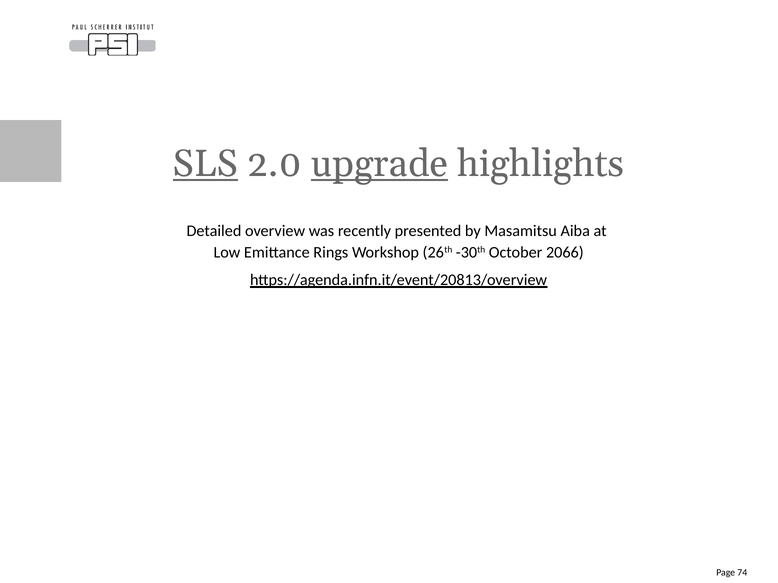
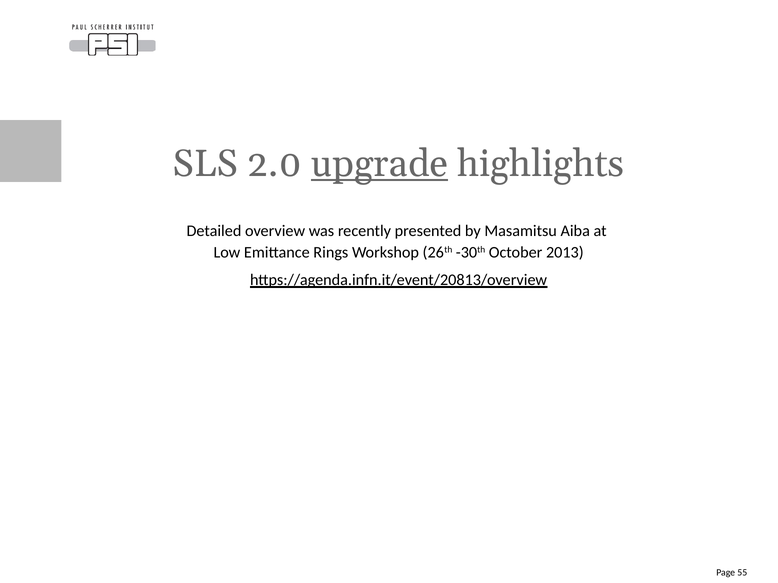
SLS underline: present -> none
2066: 2066 -> 2013
74: 74 -> 55
